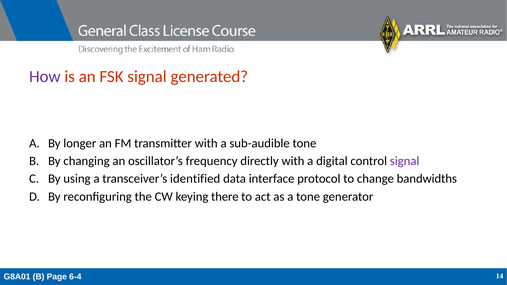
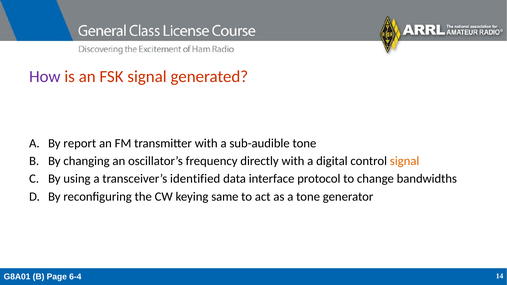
longer: longer -> report
signal at (405, 161) colour: purple -> orange
there: there -> same
